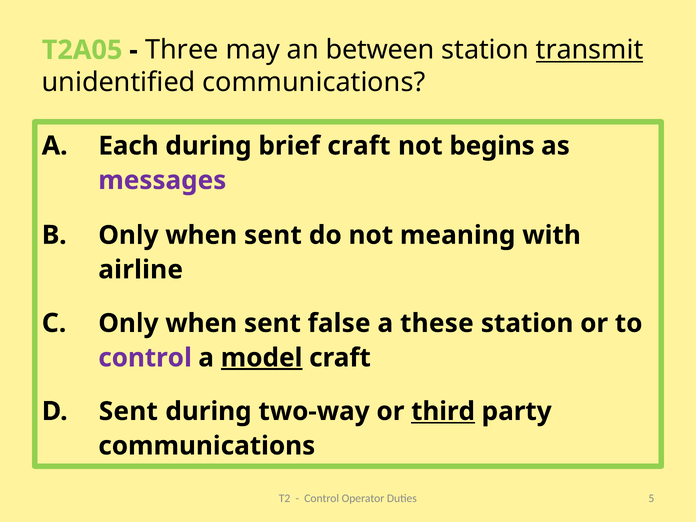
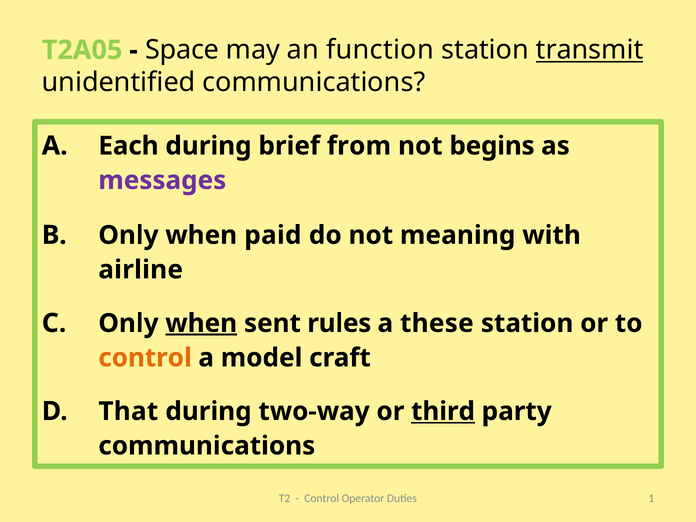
Three: Three -> Space
between: between -> function
brief craft: craft -> from
sent at (273, 235): sent -> paid
when at (201, 323) underline: none -> present
false: false -> rules
control at (145, 358) colour: purple -> orange
model underline: present -> none
Sent at (128, 411): Sent -> That
5: 5 -> 1
